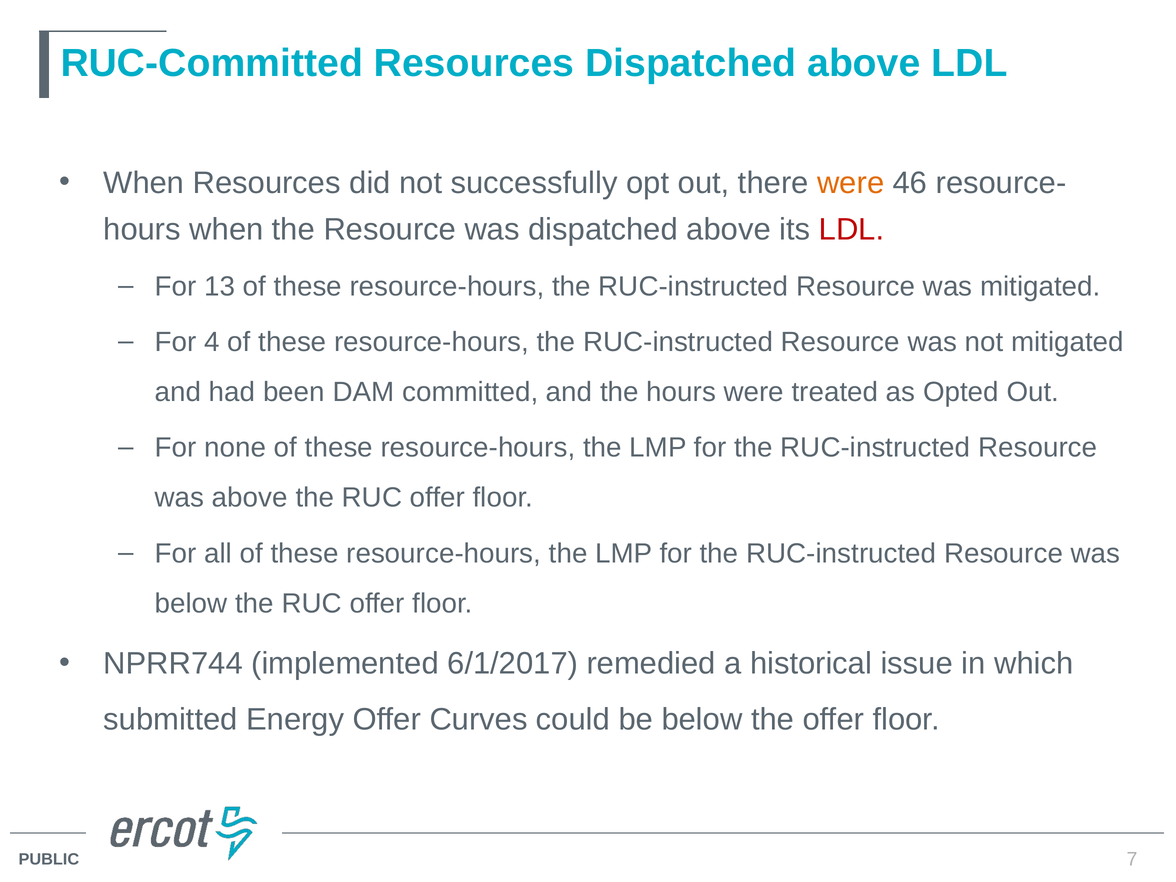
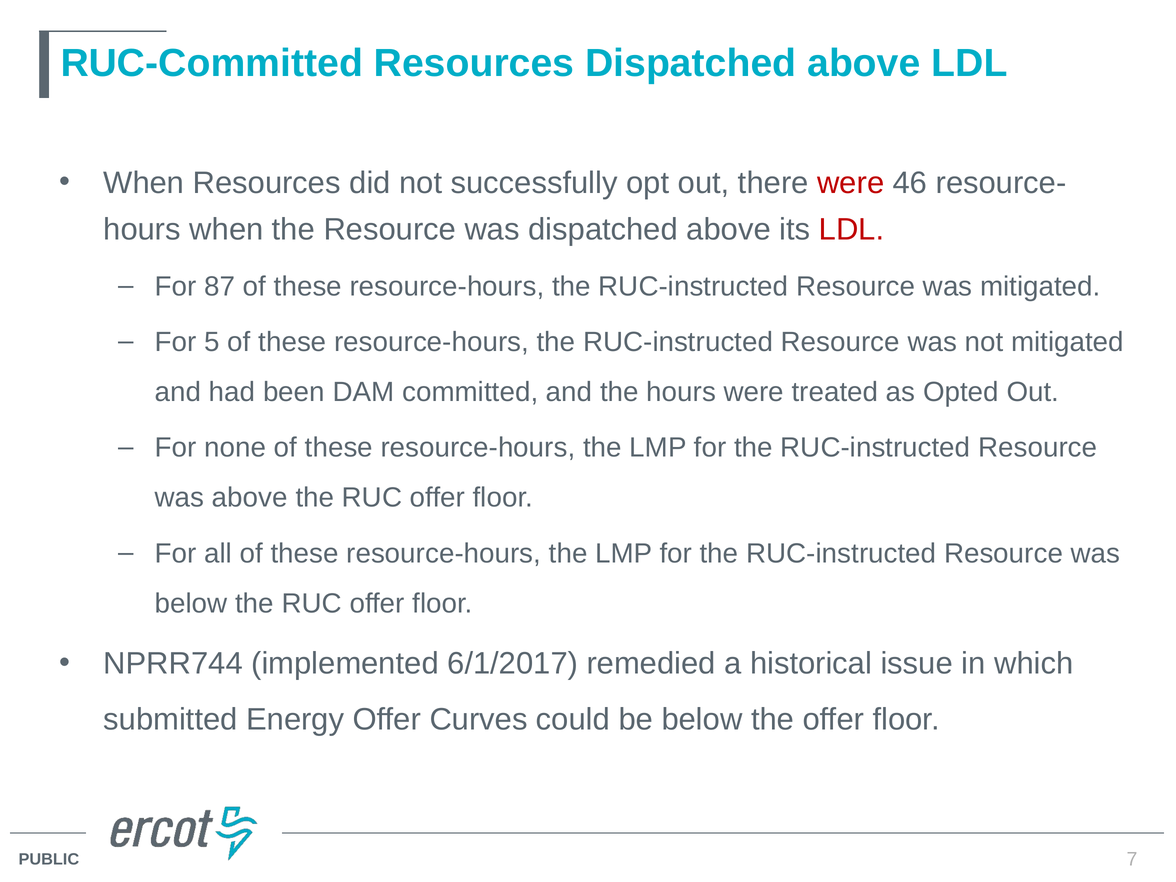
were at (851, 183) colour: orange -> red
13: 13 -> 87
4: 4 -> 5
